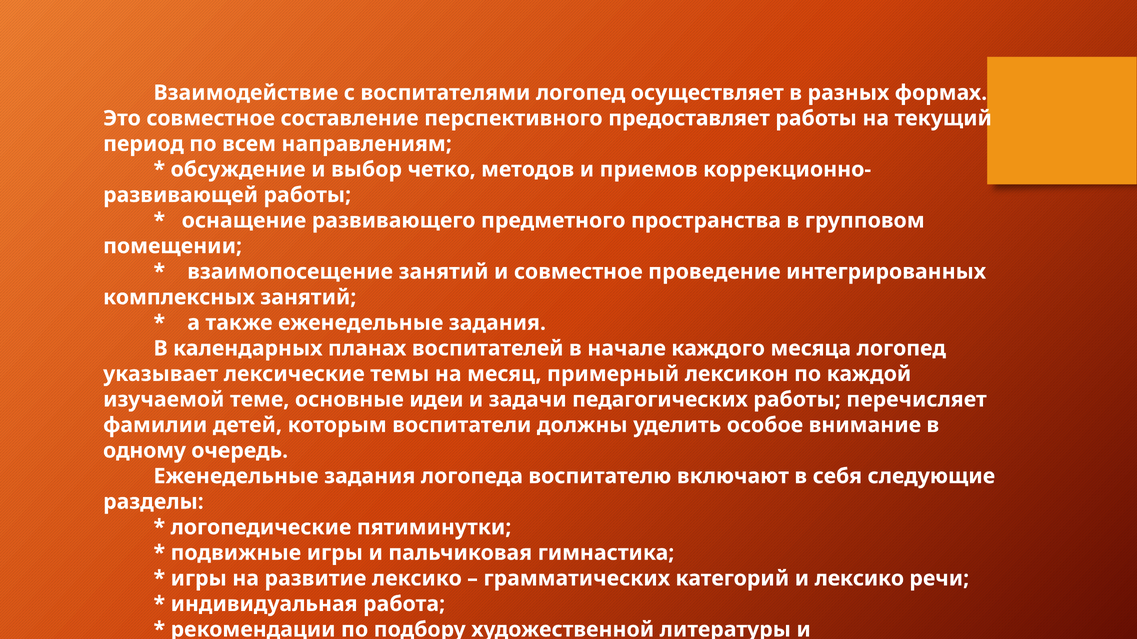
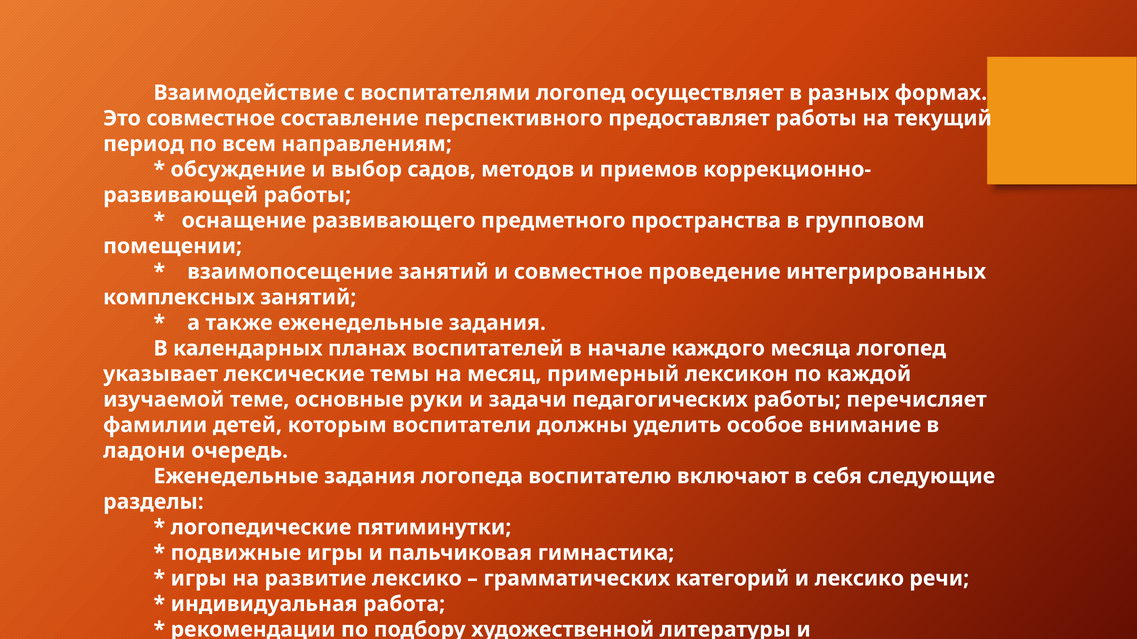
четко: четко -> садов
идеи: идеи -> руки
одному: одному -> ладони
